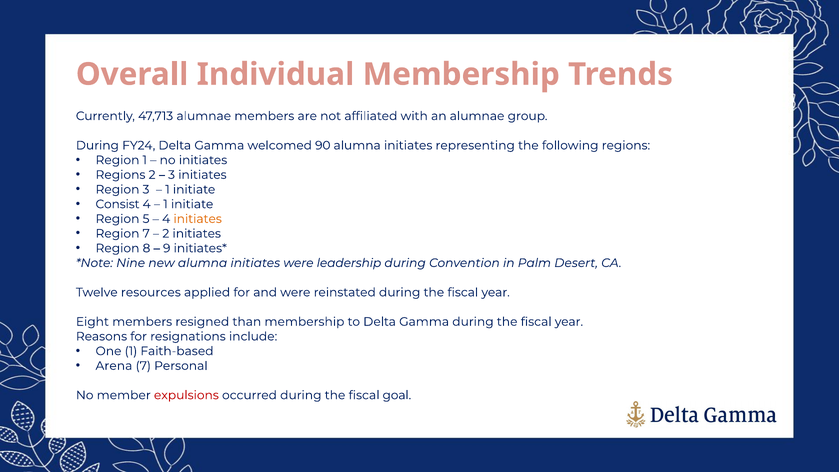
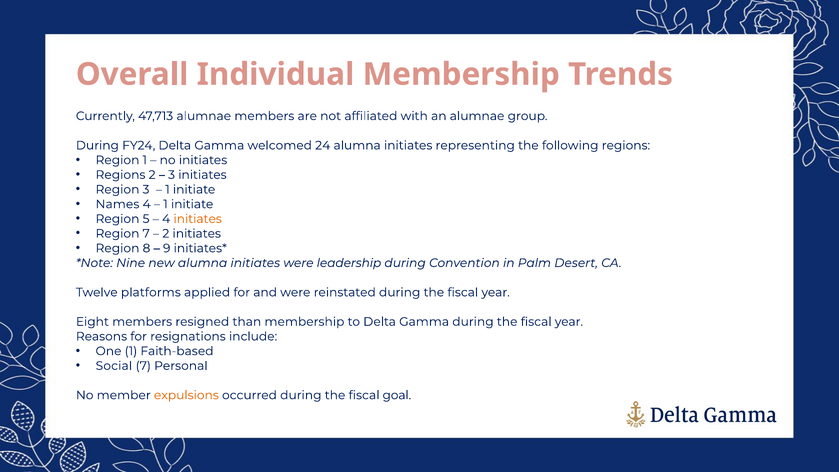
90: 90 -> 24
Consist: Consist -> Names
resources: resources -> platforms
Arena: Arena -> Social
expulsions colour: red -> orange
